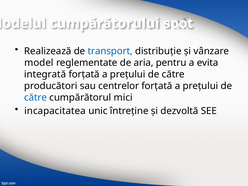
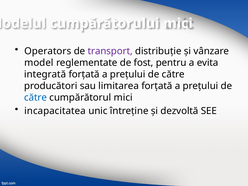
cumpărătorului spot: spot -> mici
Realizează: Realizează -> Operators
transport colour: blue -> purple
aria: aria -> fost
centrelor: centrelor -> limitarea
